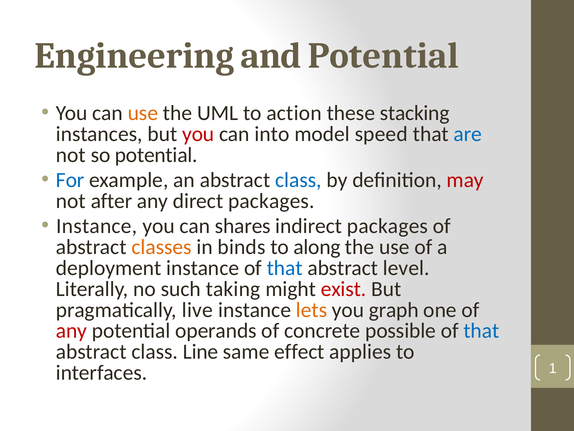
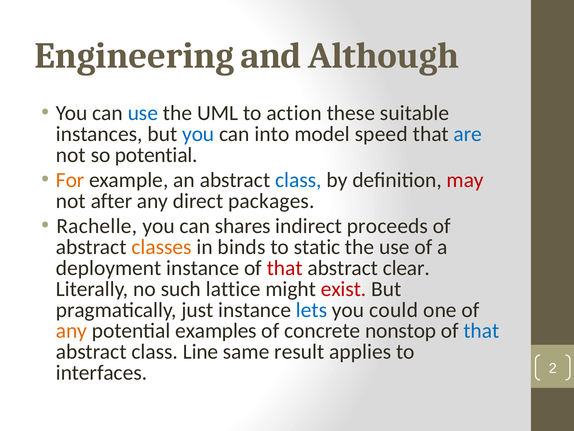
and Potential: Potential -> Although
use at (143, 113) colour: orange -> blue
stacking: stacking -> suitable
you at (198, 134) colour: red -> blue
For colour: blue -> orange
Instance at (97, 226): Instance -> Rachelle
indirect packages: packages -> proceeds
along: along -> static
that at (285, 268) colour: blue -> red
level: level -> clear
taking: taking -> lattice
live: live -> just
lets colour: orange -> blue
graph: graph -> could
any at (72, 330) colour: red -> orange
operands: operands -> examples
possible: possible -> nonstop
effect: effect -> result
1: 1 -> 2
